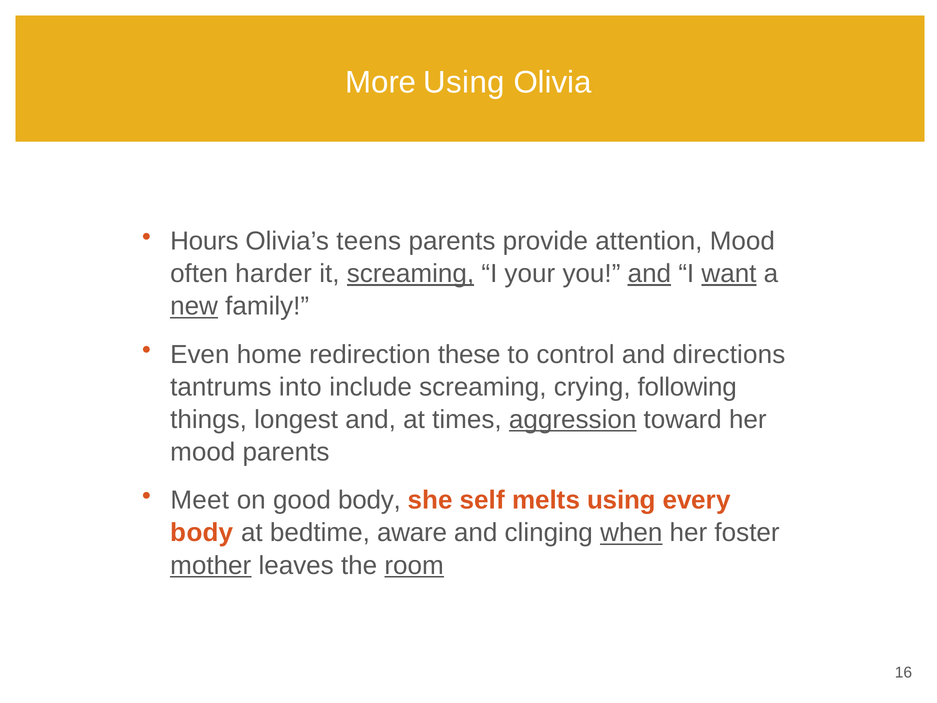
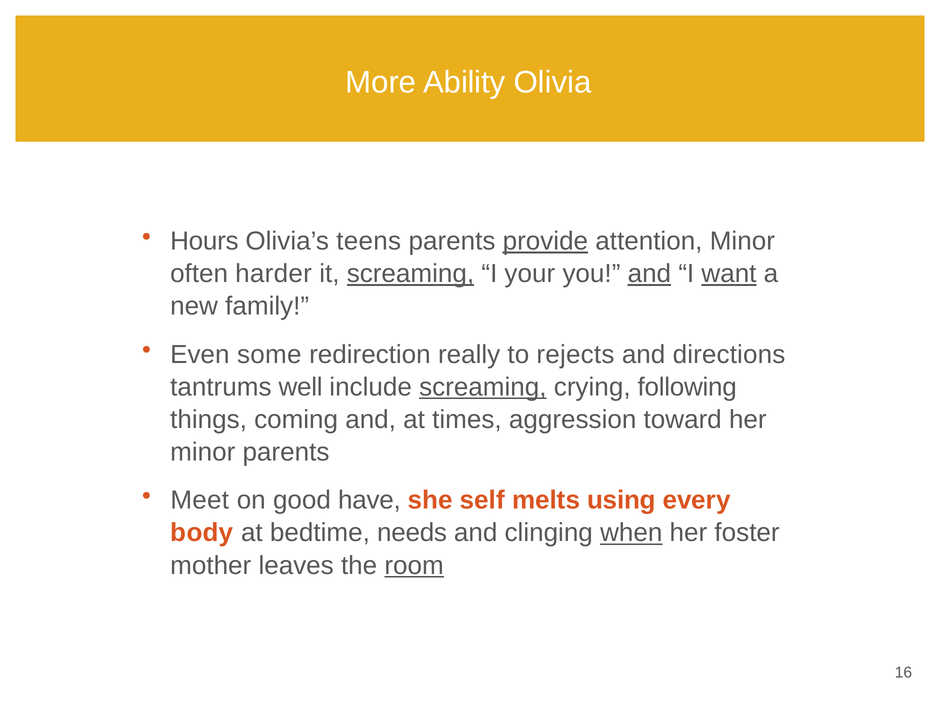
More Using: Using -> Ability
provide underline: none -> present
attention Mood: Mood -> Minor
new underline: present -> none
home: home -> some
these: these -> really
control: control -> rejects
into: into -> well
screaming at (483, 387) underline: none -> present
longest: longest -> coming
aggression underline: present -> none
mood at (203, 452): mood -> minor
good body: body -> have
aware: aware -> needs
mother underline: present -> none
